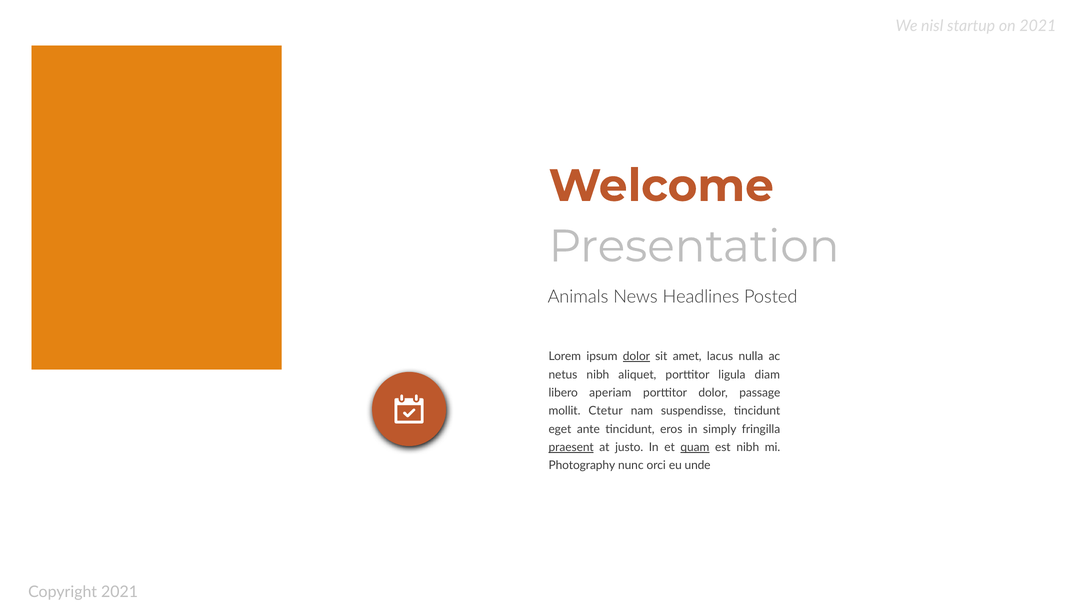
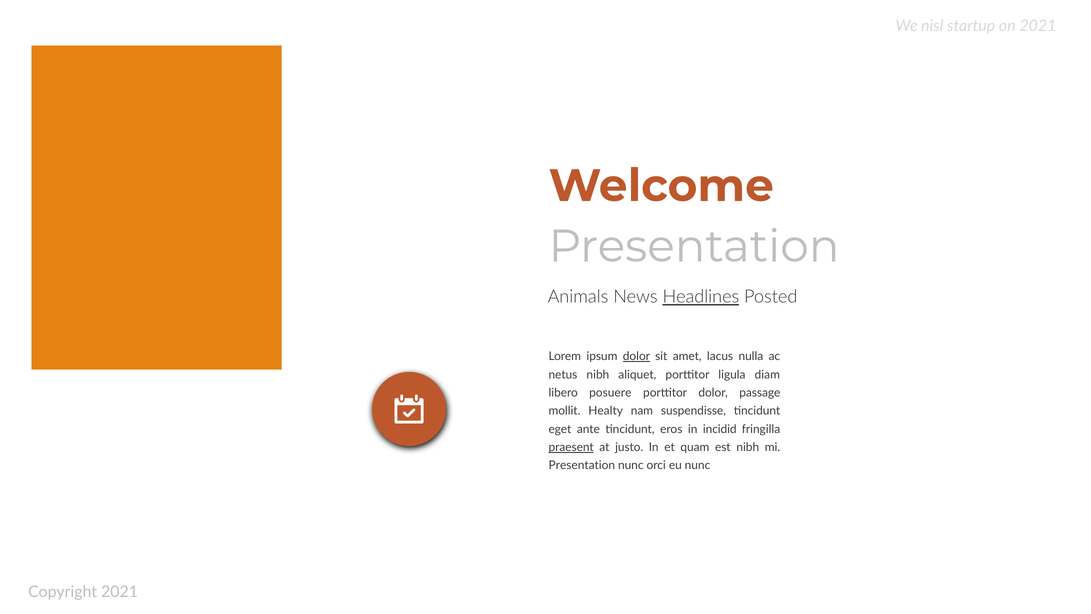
Headlines underline: none -> present
aperiam: aperiam -> posuere
Ctetur: Ctetur -> Healty
simply: simply -> incidid
quam underline: present -> none
Photography at (582, 465): Photography -> Presentation
eu unde: unde -> nunc
